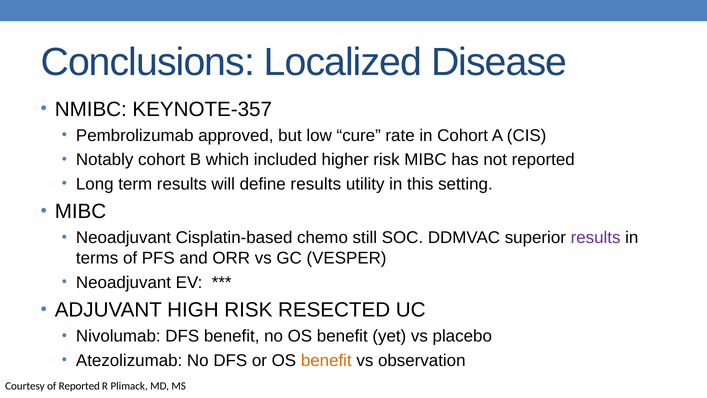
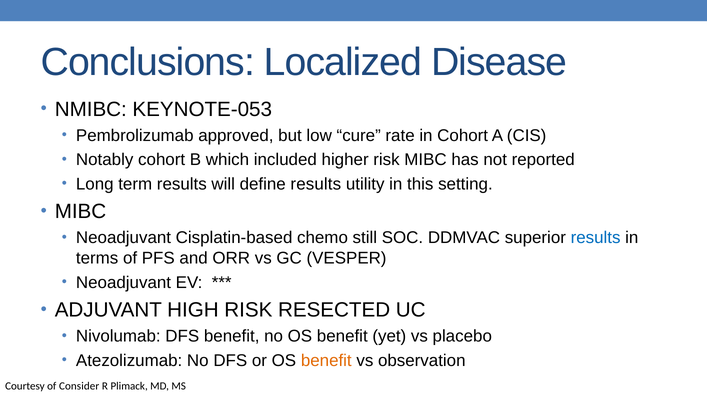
KEYNOTE-357: KEYNOTE-357 -> KEYNOTE-053
results at (596, 238) colour: purple -> blue
of Reported: Reported -> Consider
